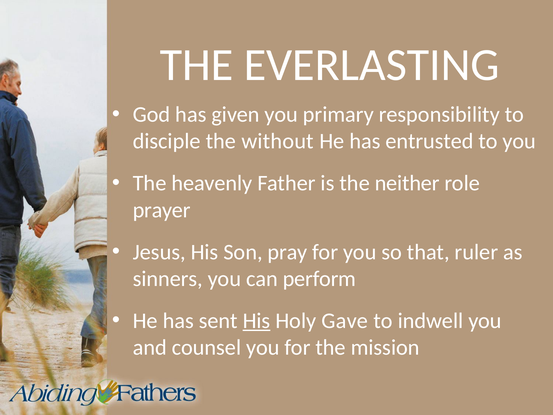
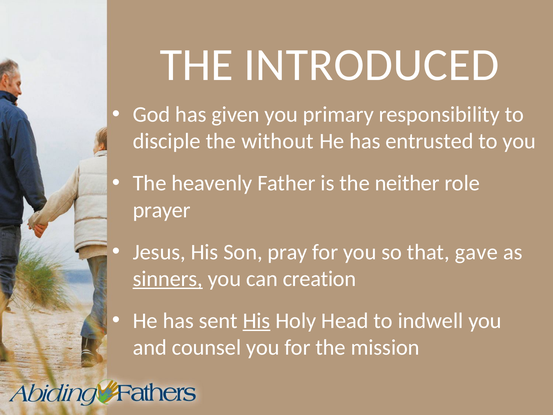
EVERLASTING: EVERLASTING -> INTRODUCED
ruler: ruler -> gave
sinners underline: none -> present
perform: perform -> creation
Gave: Gave -> Head
